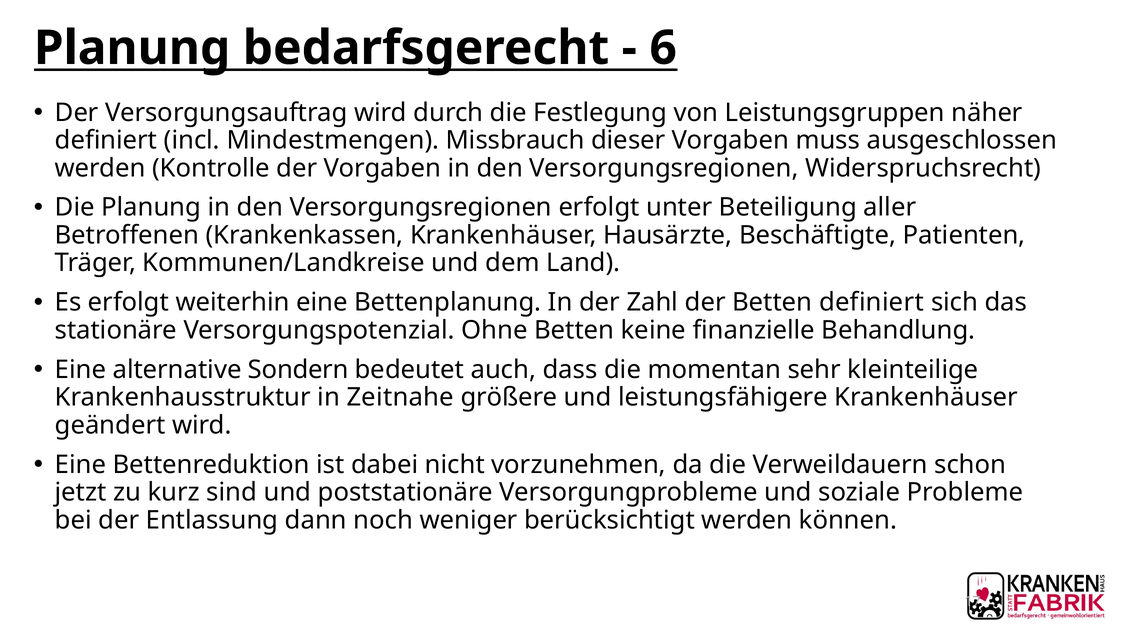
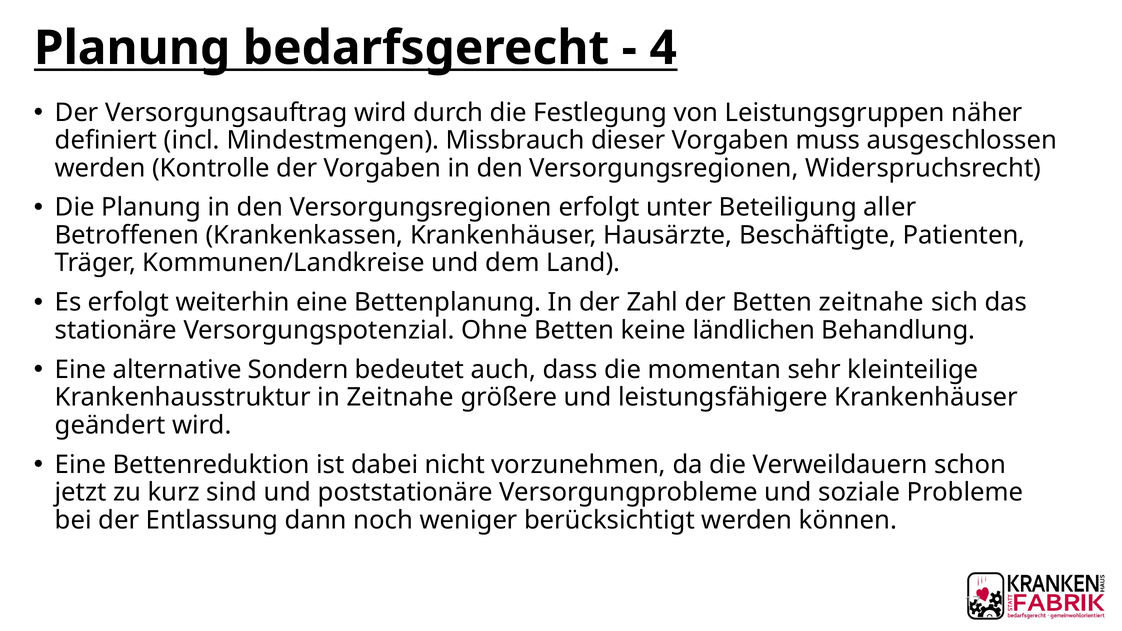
6: 6 -> 4
Betten definiert: definiert -> zeitnahe
finanzielle: finanzielle -> ländlichen
